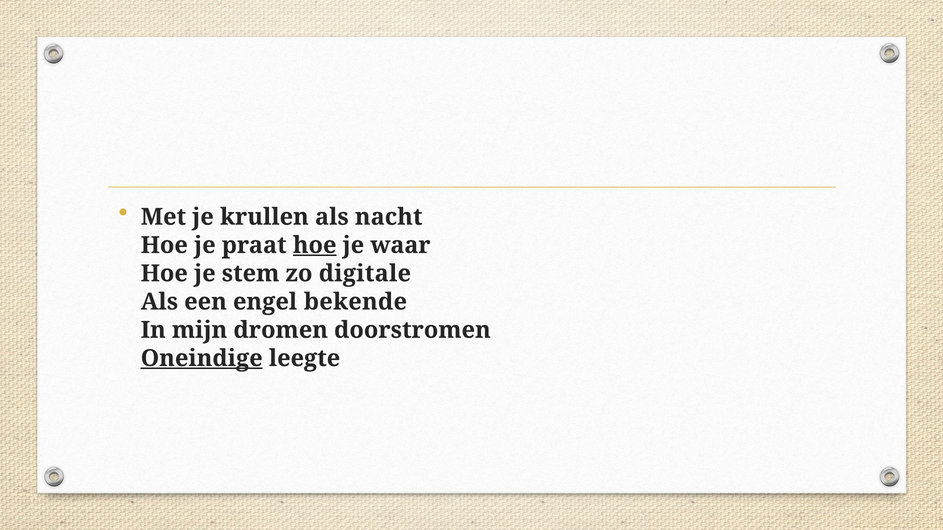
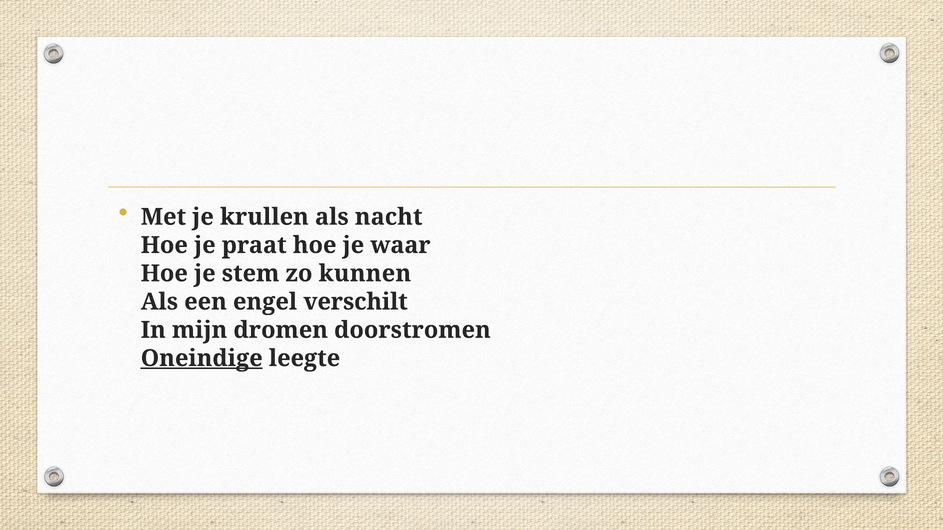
hoe at (315, 245) underline: present -> none
digitale: digitale -> kunnen
bekende: bekende -> verschilt
